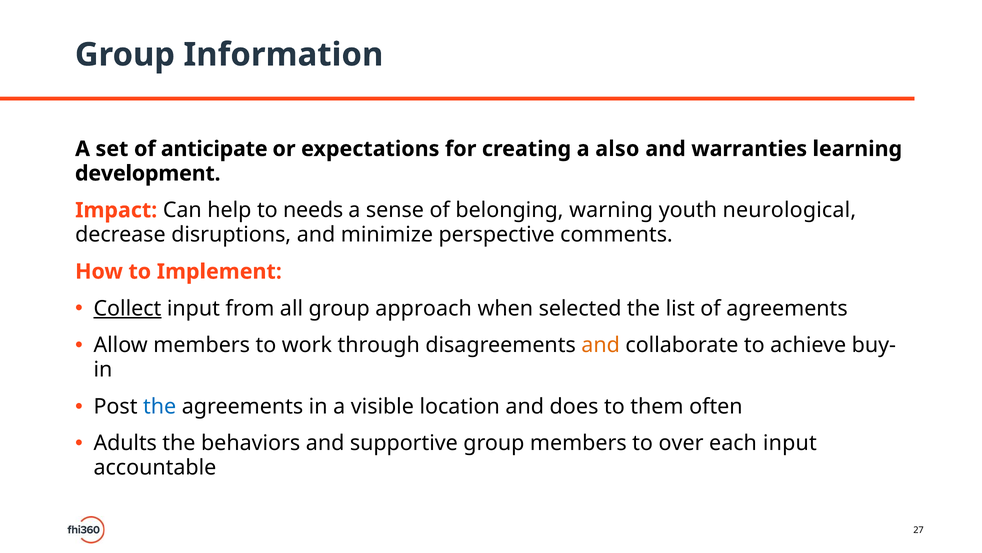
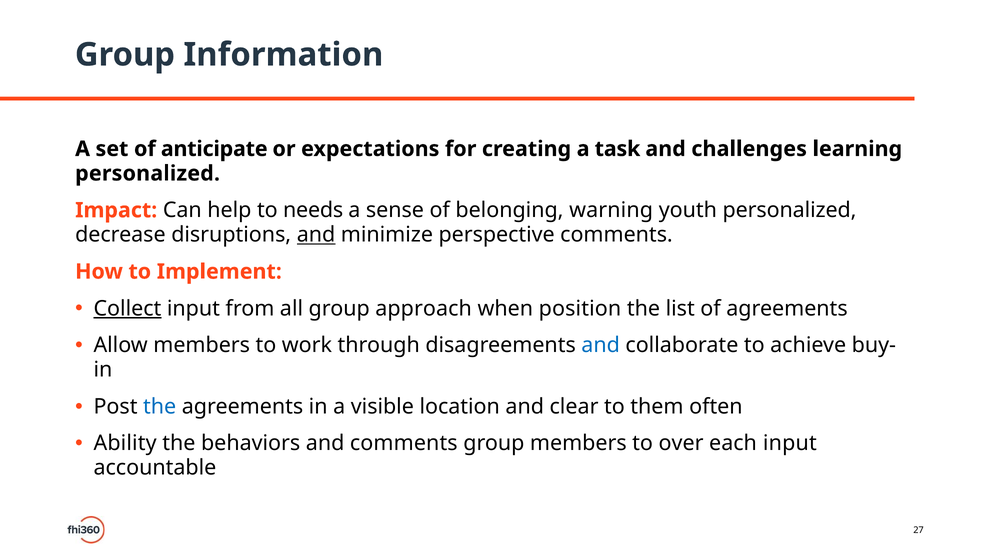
also: also -> task
warranties: warranties -> challenges
development at (148, 173): development -> personalized
youth neurological: neurological -> personalized
and at (316, 235) underline: none -> present
selected: selected -> position
and at (601, 345) colour: orange -> blue
does: does -> clear
Adults: Adults -> Ability
and supportive: supportive -> comments
